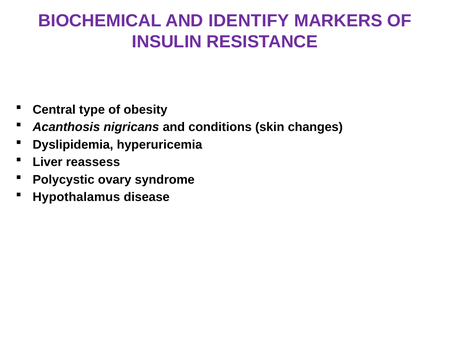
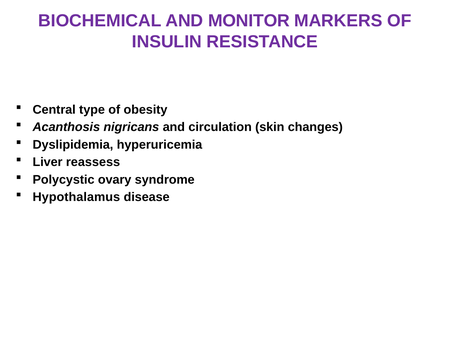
IDENTIFY: IDENTIFY -> MONITOR
conditions: conditions -> circulation
